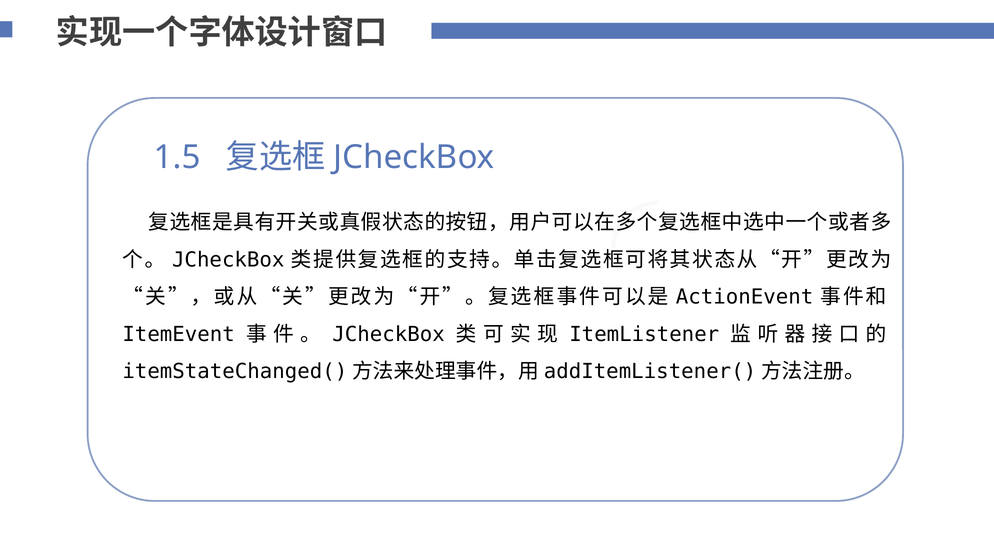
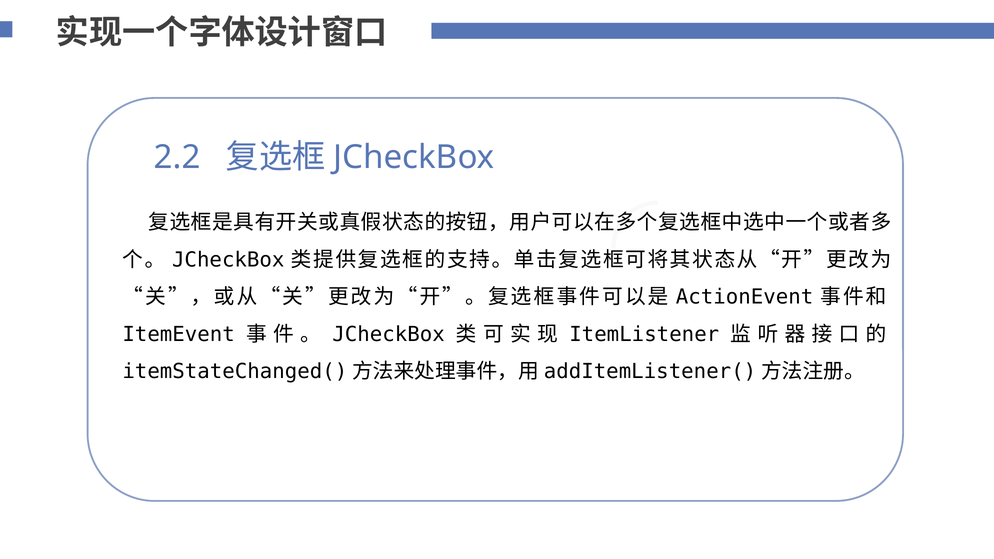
1.5: 1.5 -> 2.2
